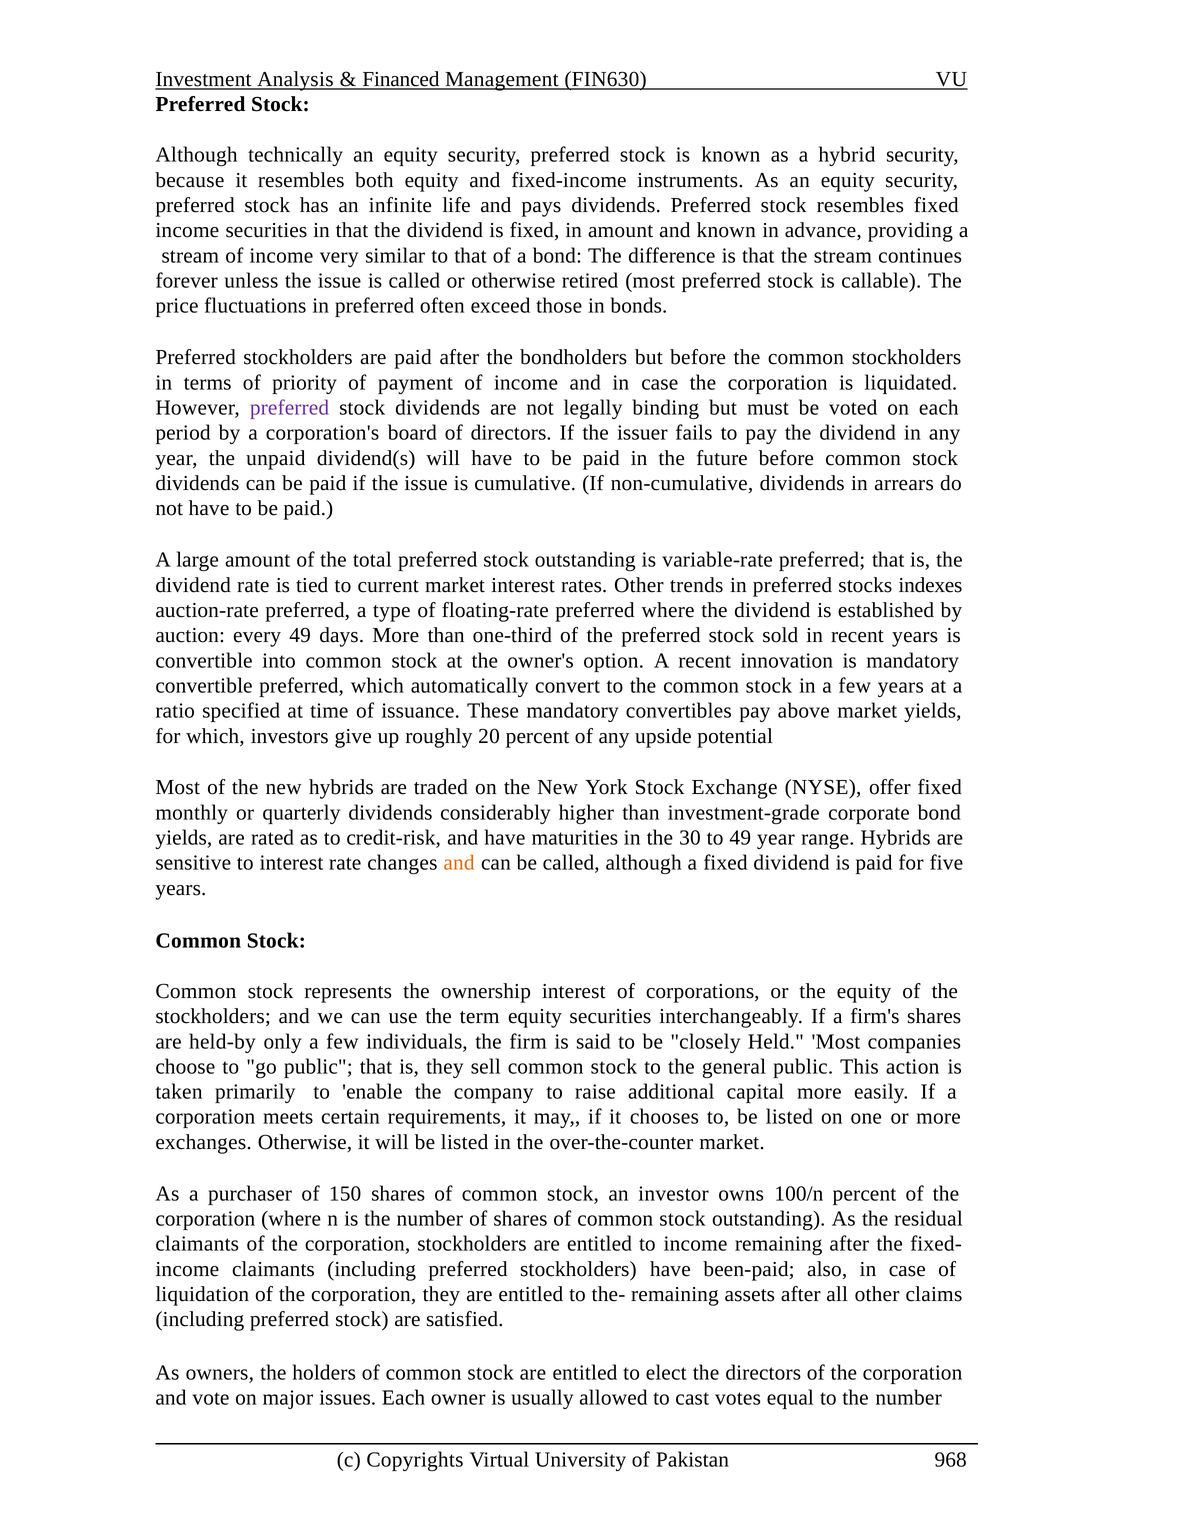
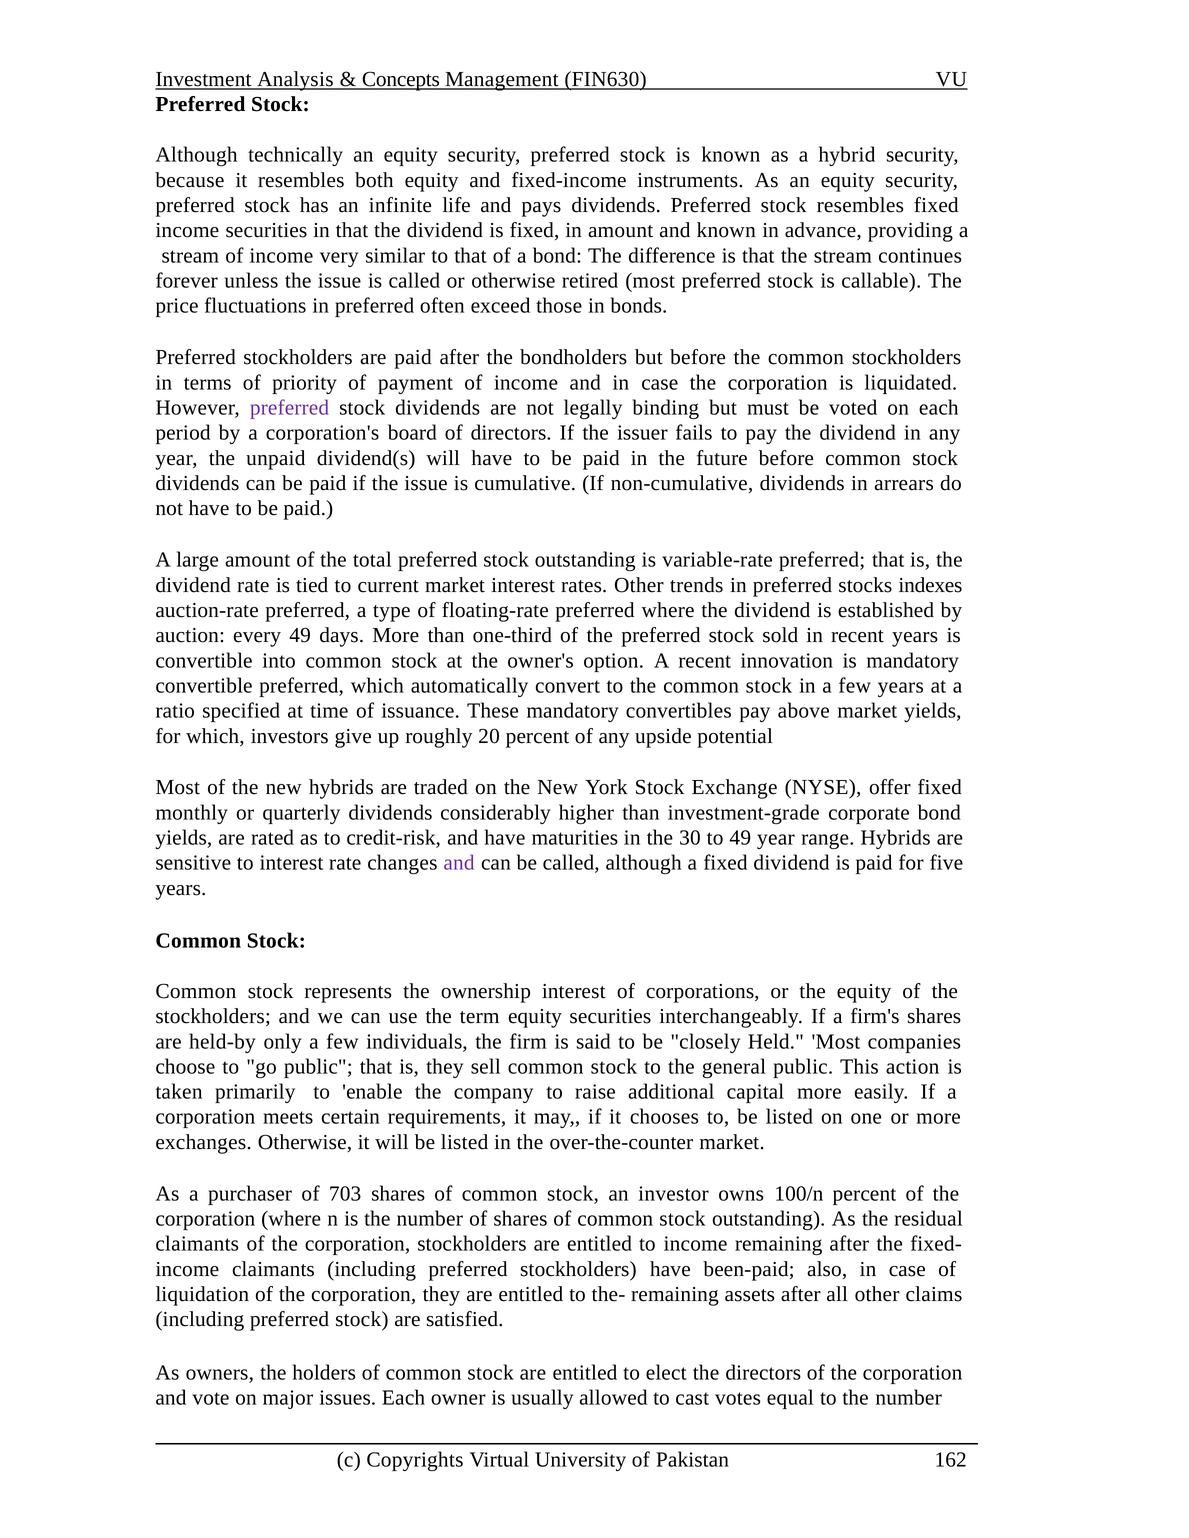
Financed: Financed -> Concepts
and at (459, 863) colour: orange -> purple
150: 150 -> 703
968: 968 -> 162
